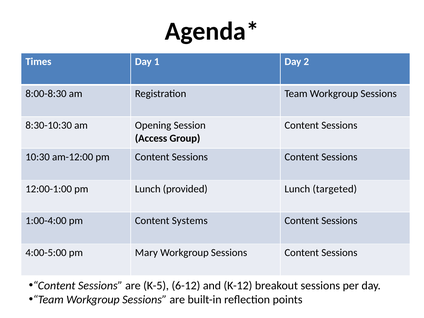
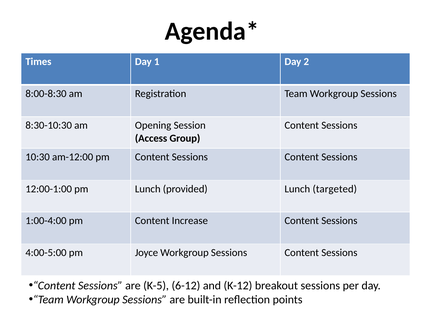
Systems: Systems -> Increase
Mary: Mary -> Joyce
